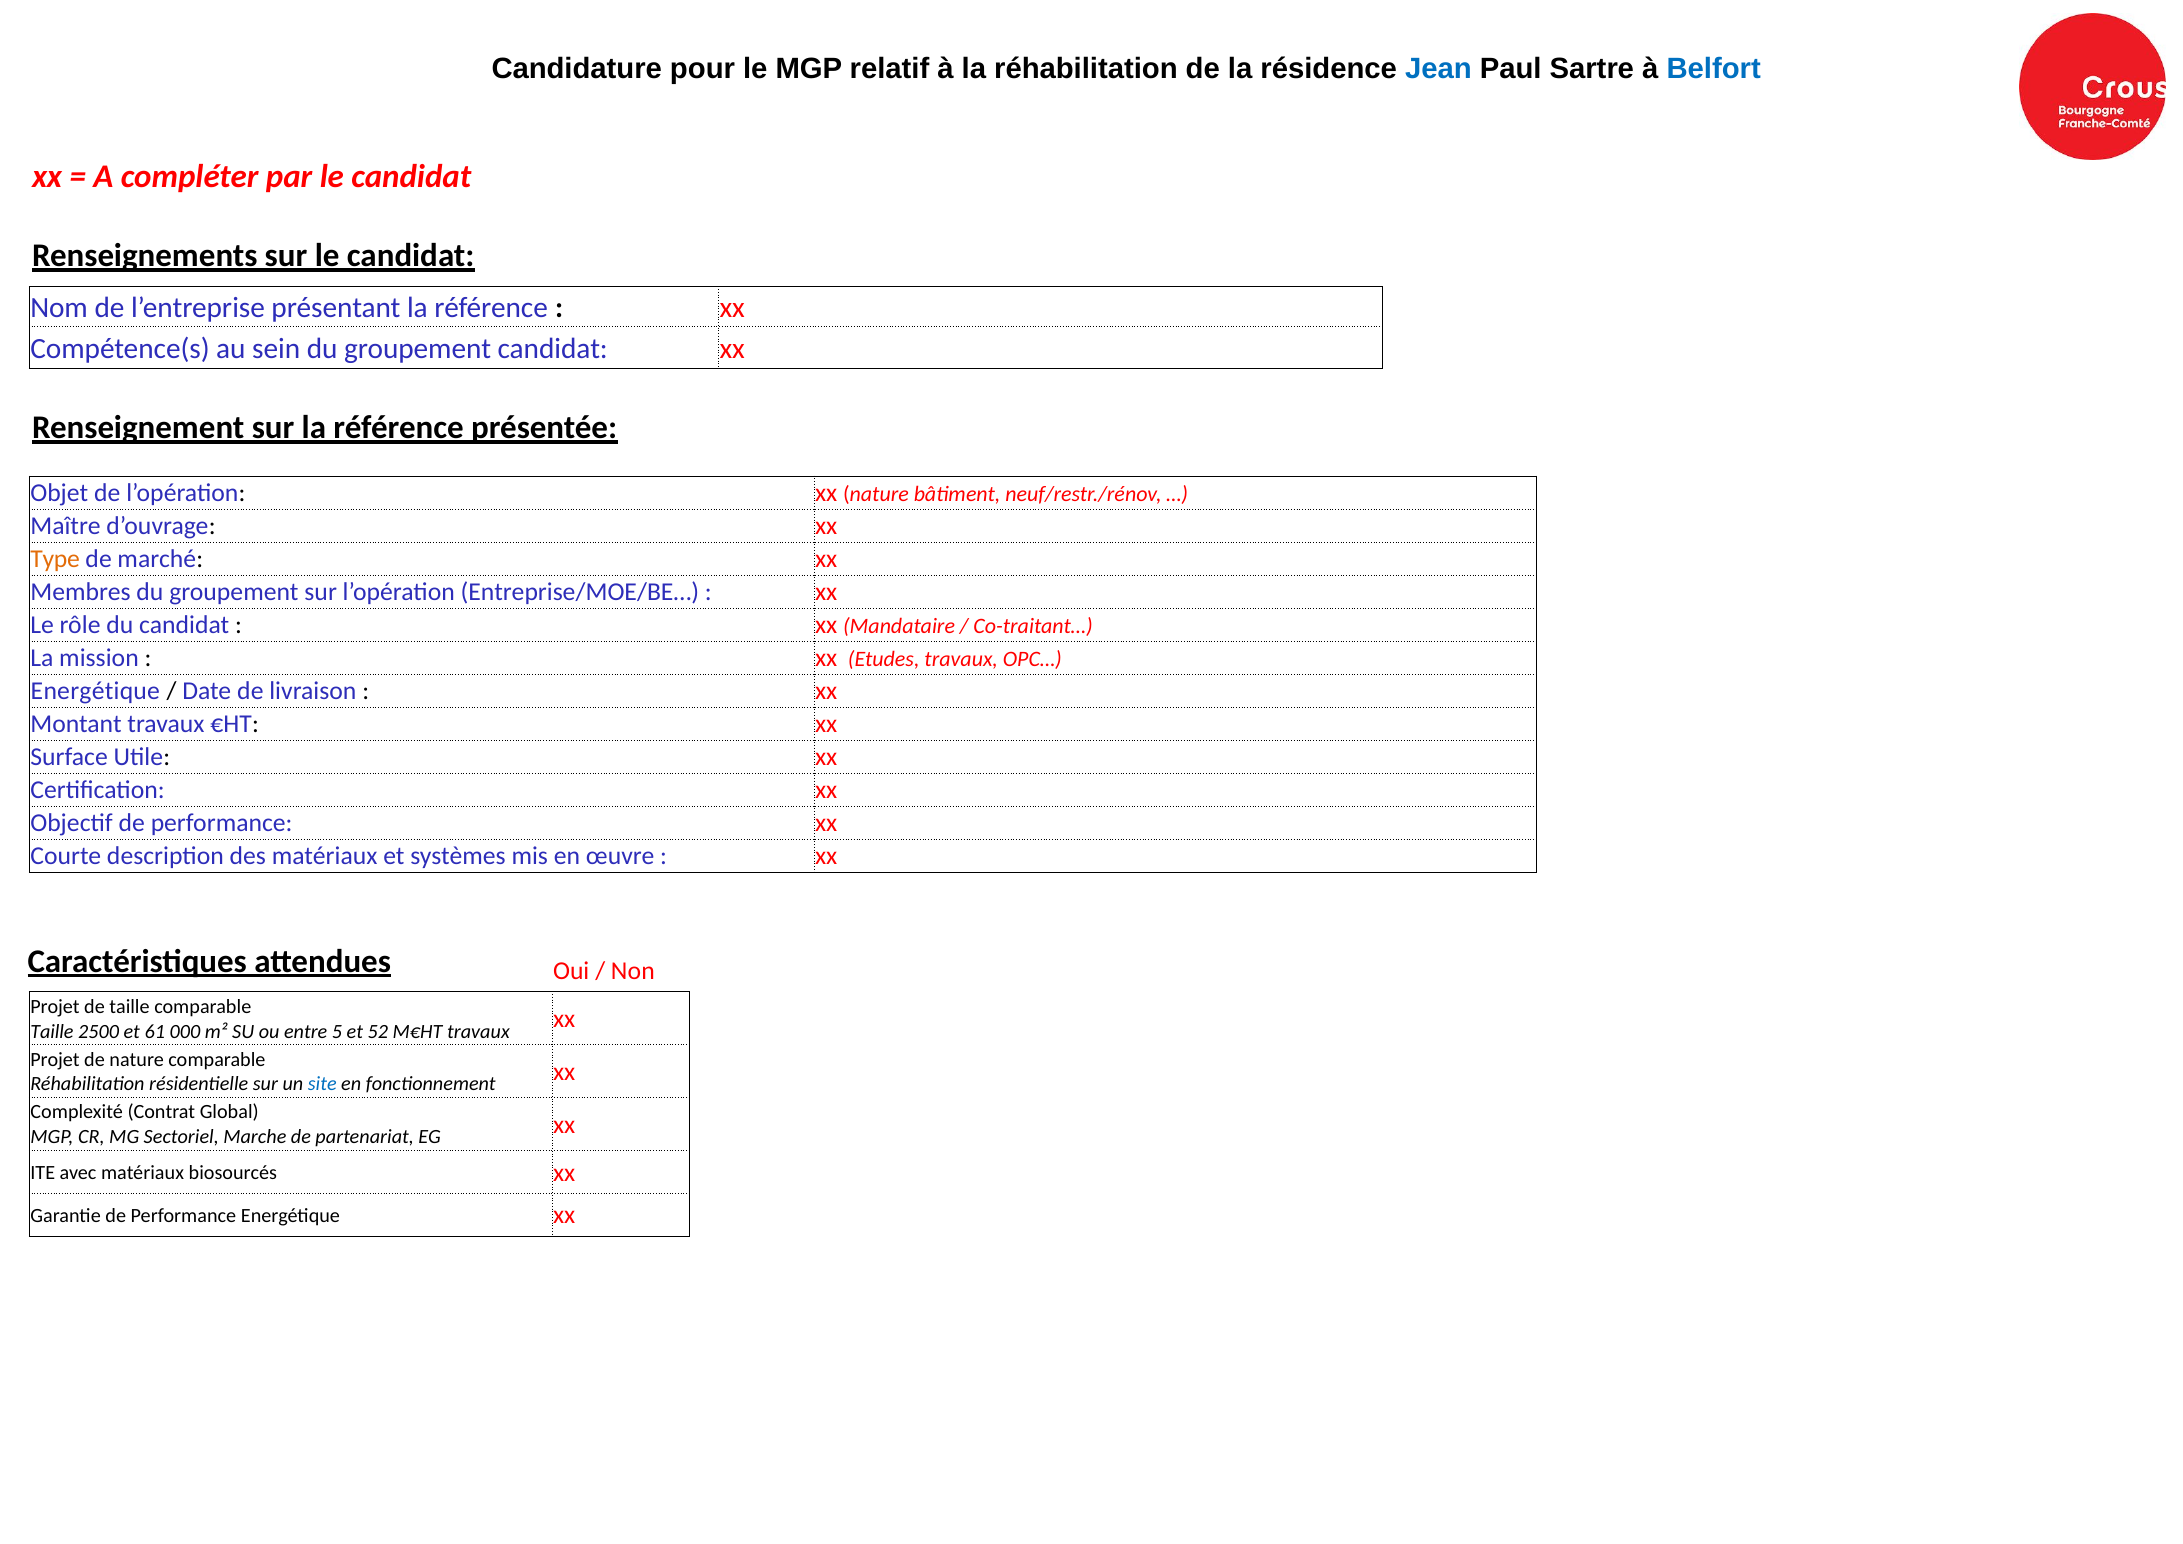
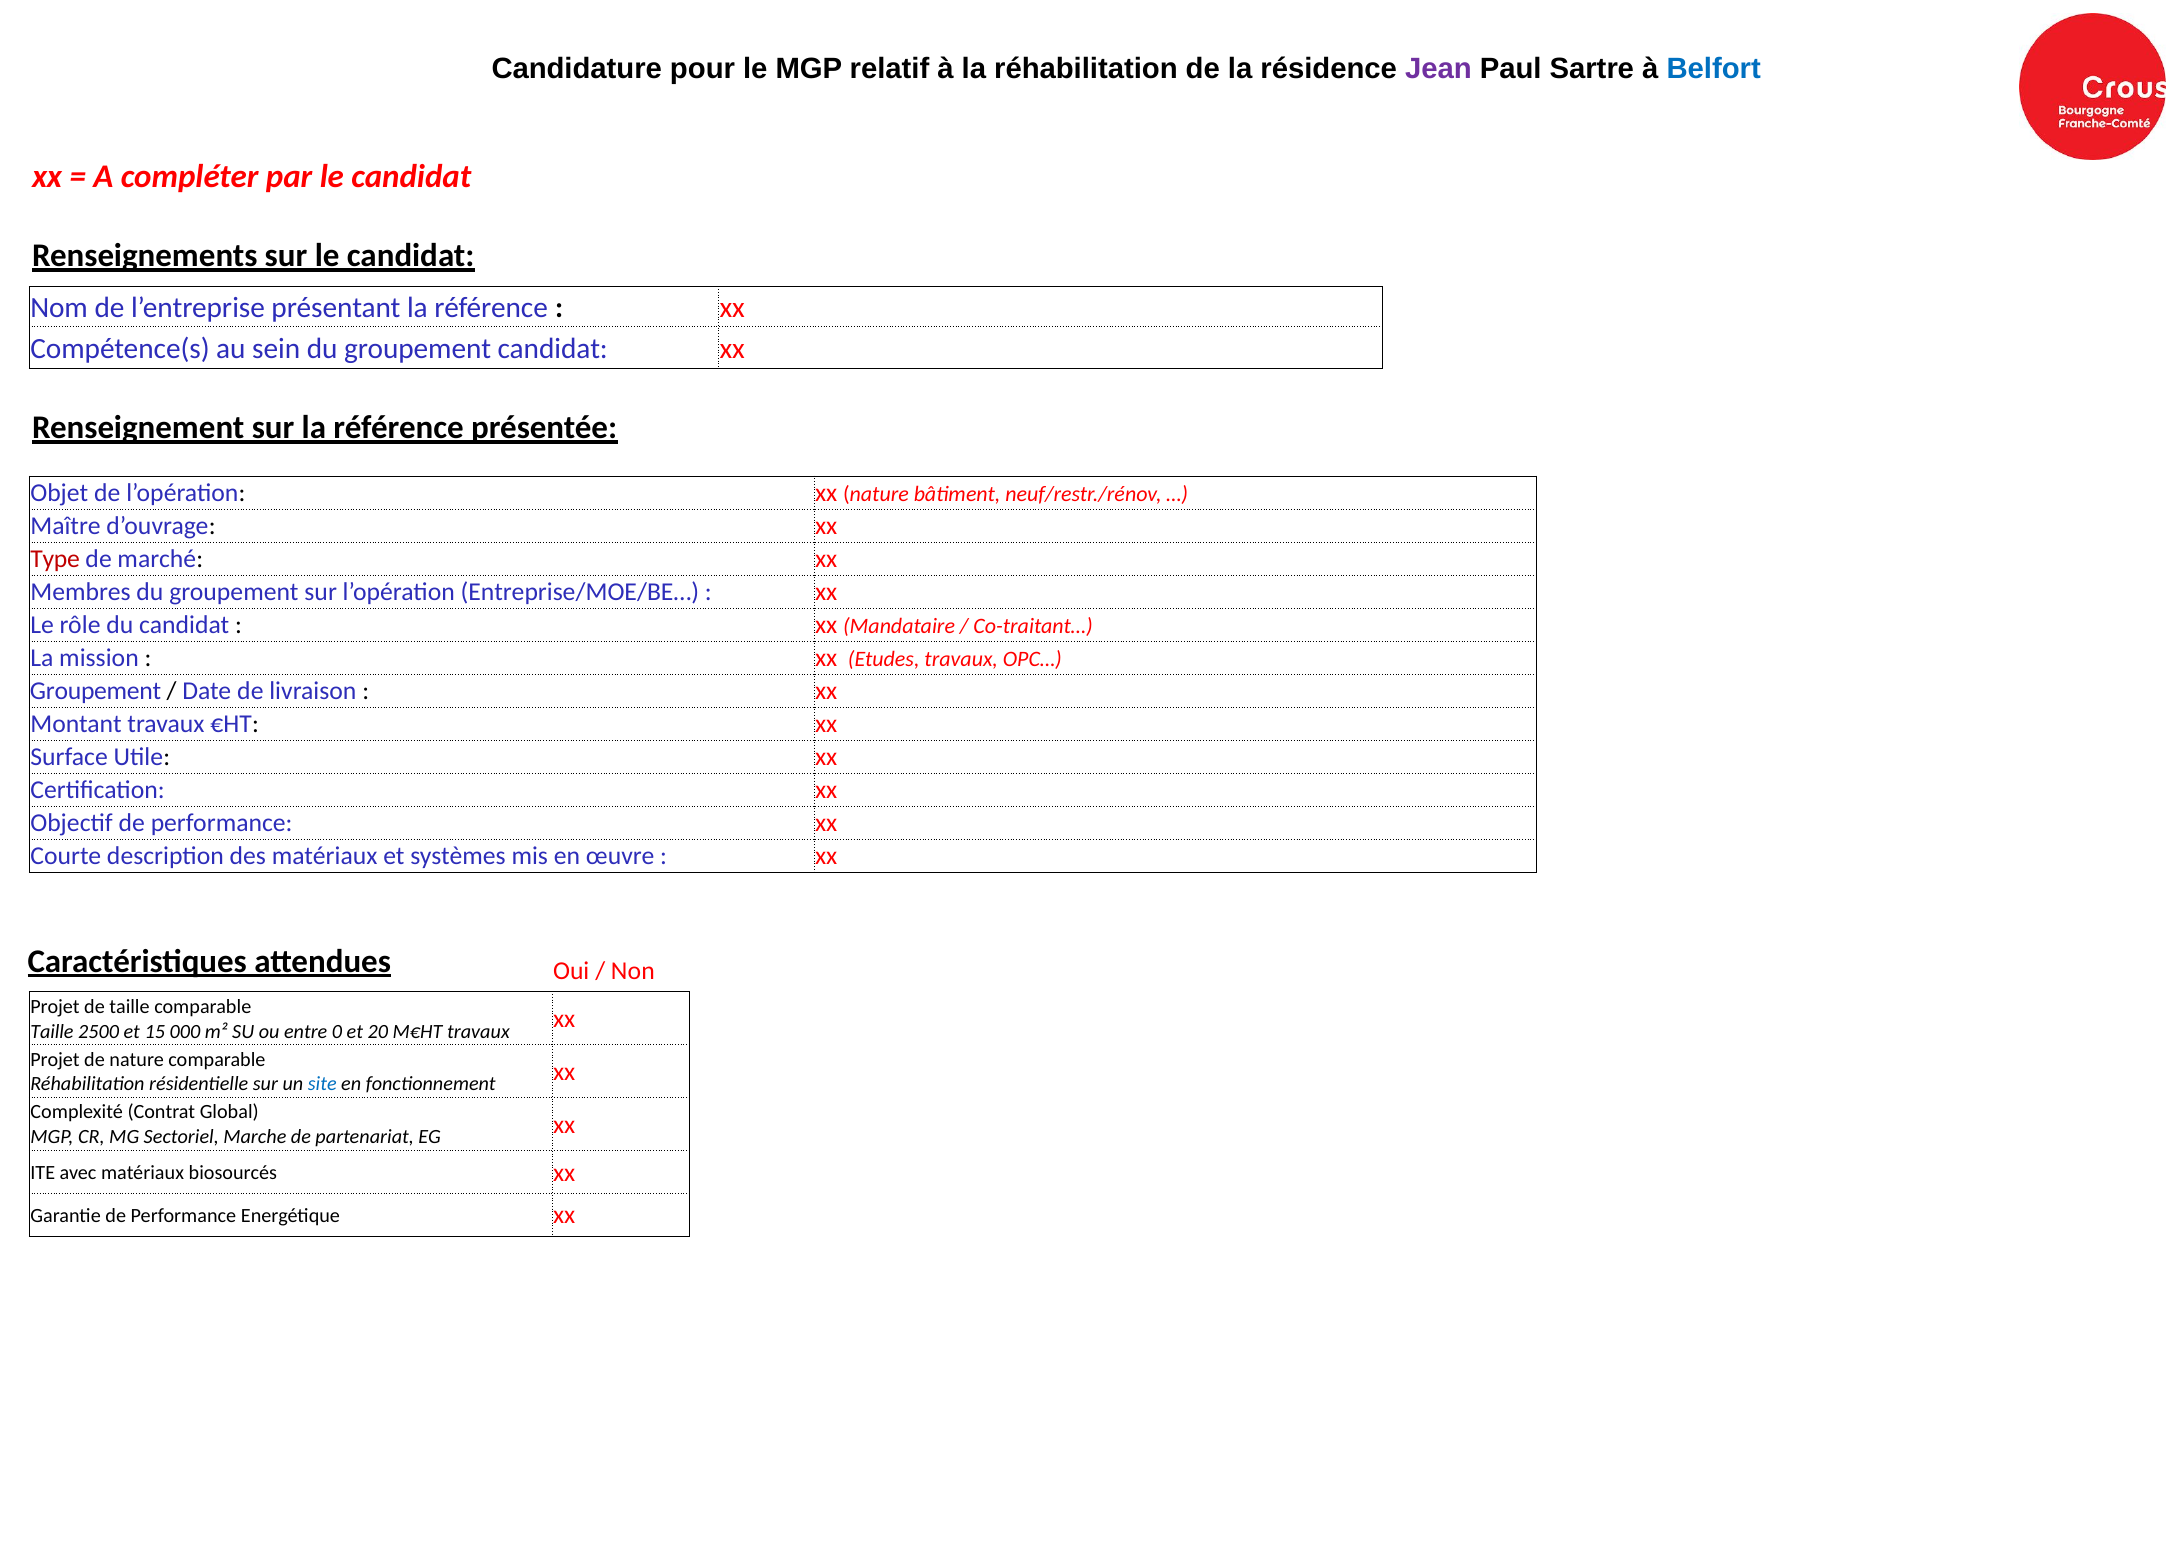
Jean colour: blue -> purple
Type colour: orange -> red
Energétique at (95, 691): Energétique -> Groupement
61: 61 -> 15
5: 5 -> 0
52: 52 -> 20
